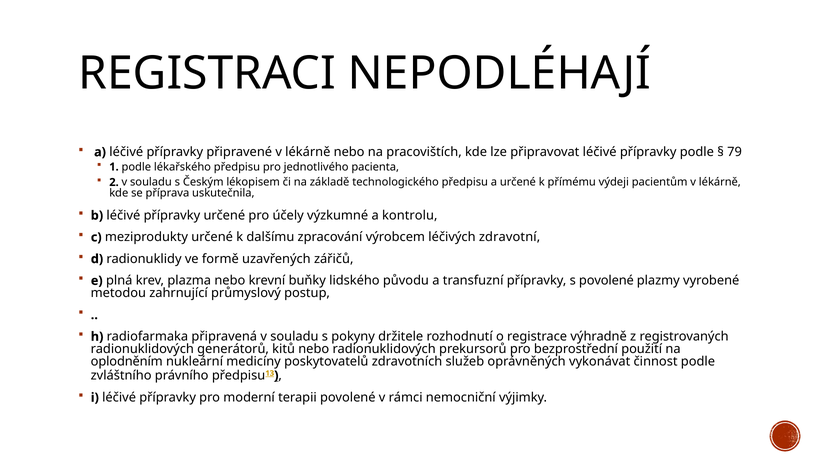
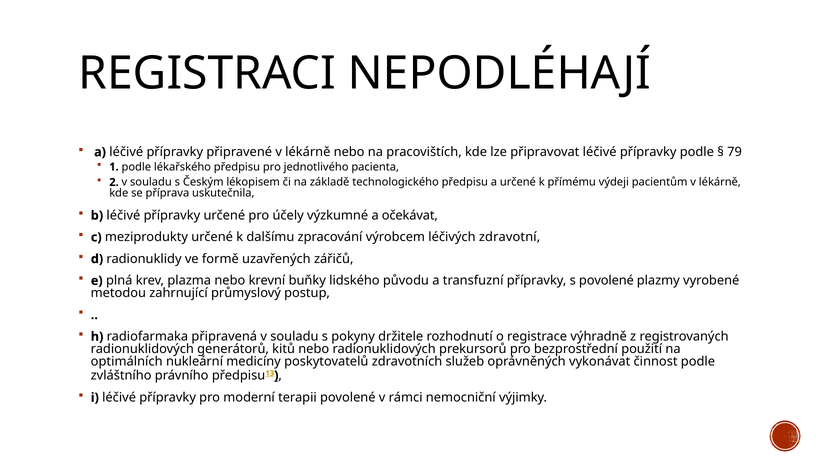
kontrolu: kontrolu -> očekávat
oplodněním: oplodněním -> optimálních
